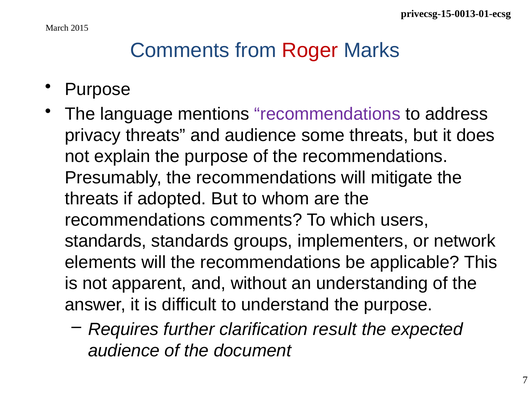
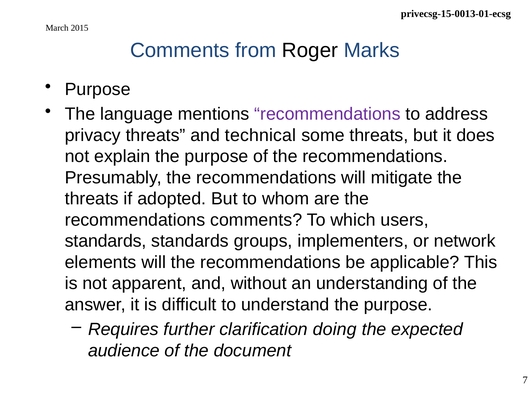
Roger colour: red -> black
and audience: audience -> technical
result: result -> doing
